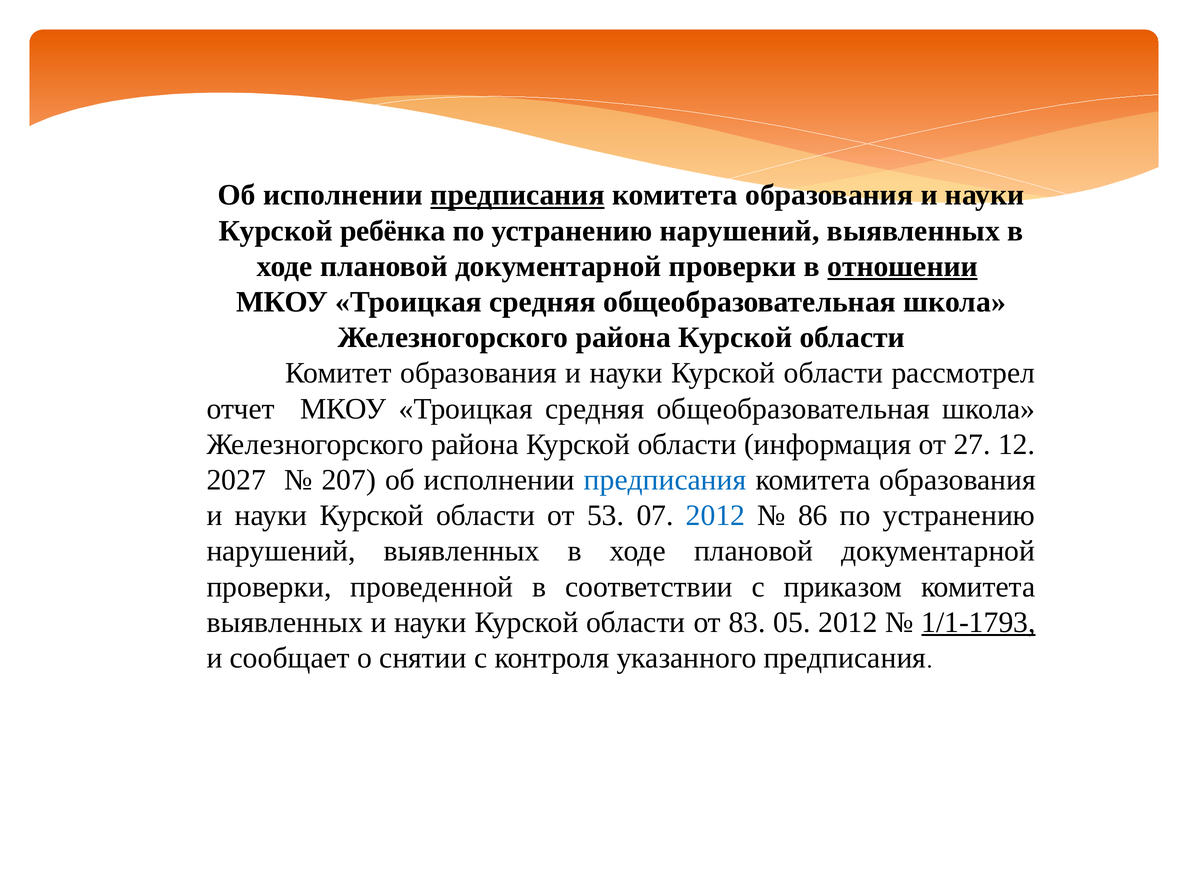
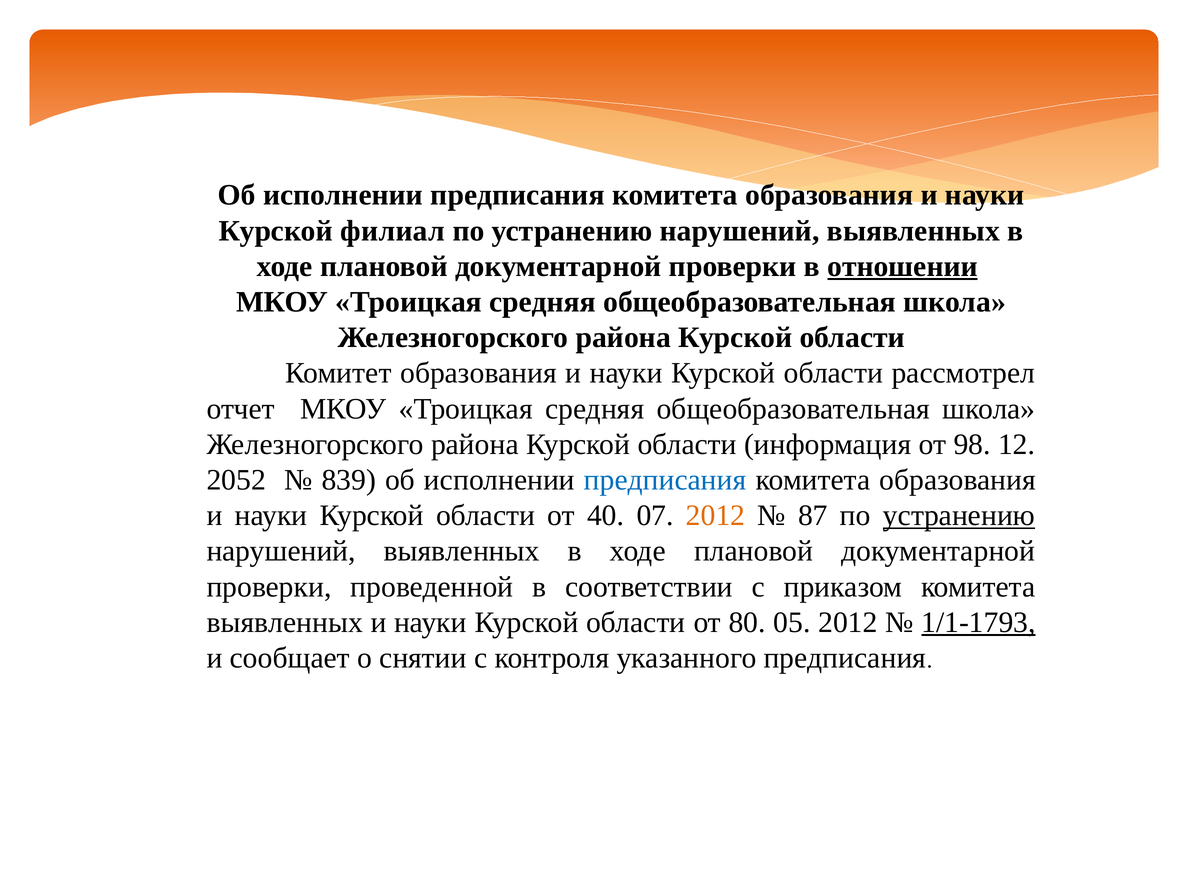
предписания at (518, 195) underline: present -> none
ребёнка: ребёнка -> филиал
27: 27 -> 98
2027: 2027 -> 2052
207: 207 -> 839
53: 53 -> 40
2012 at (716, 516) colour: blue -> orange
86: 86 -> 87
устранению at (959, 516) underline: none -> present
83: 83 -> 80
